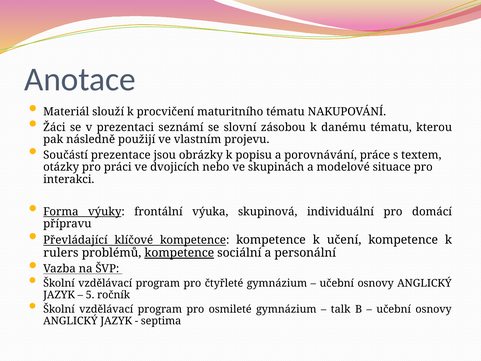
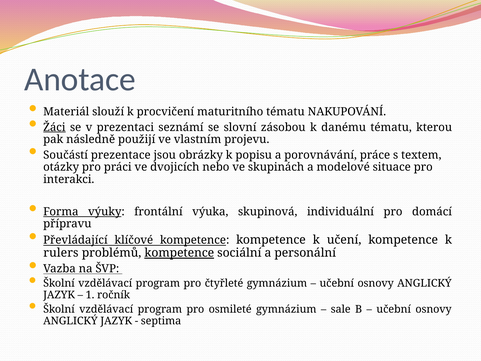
Žáci underline: none -> present
5: 5 -> 1
talk: talk -> sale
